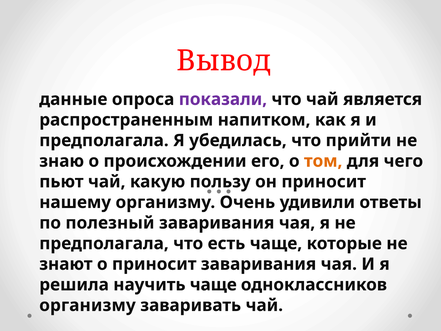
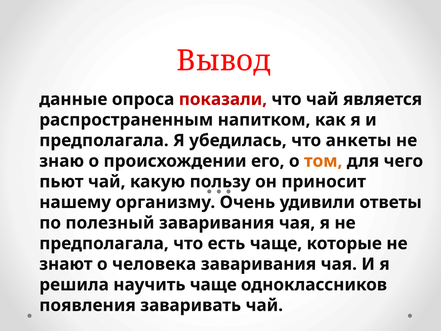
показали colour: purple -> red
прийти: прийти -> анкеты
о приносит: приносит -> человека
организму at (87, 305): организму -> появления
